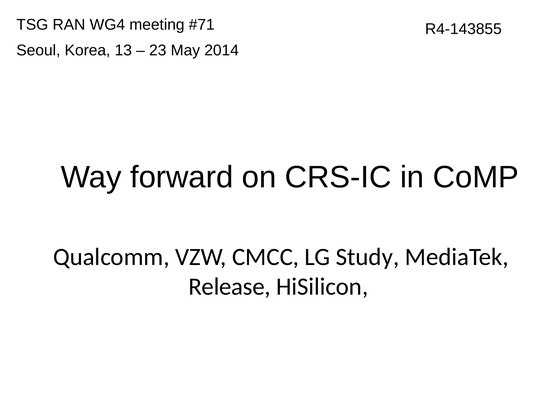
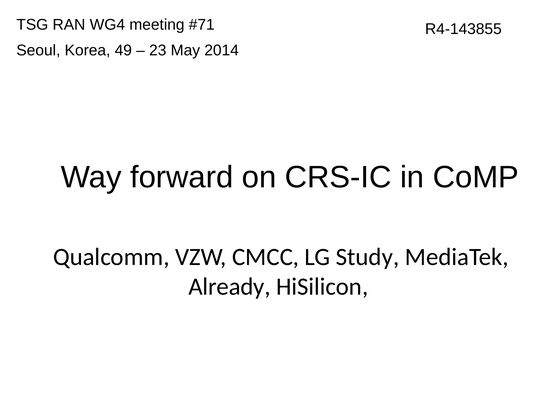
13: 13 -> 49
Release: Release -> Already
